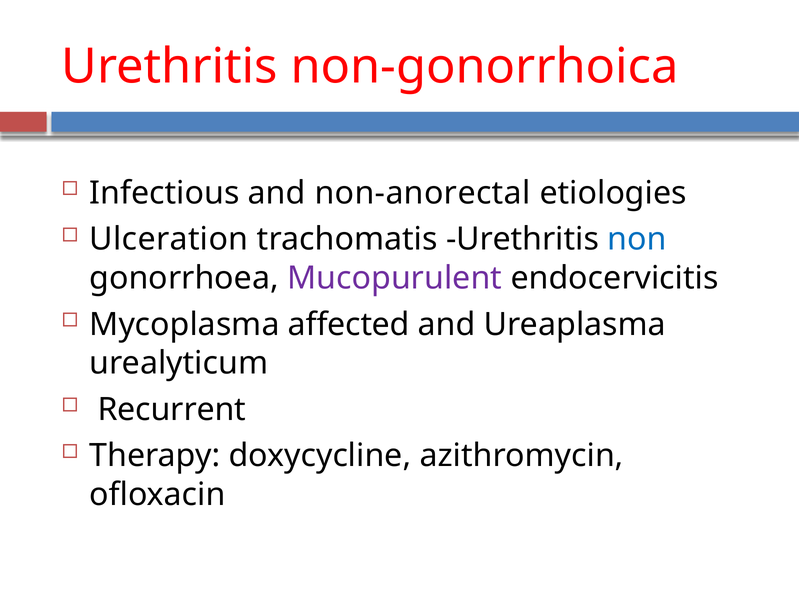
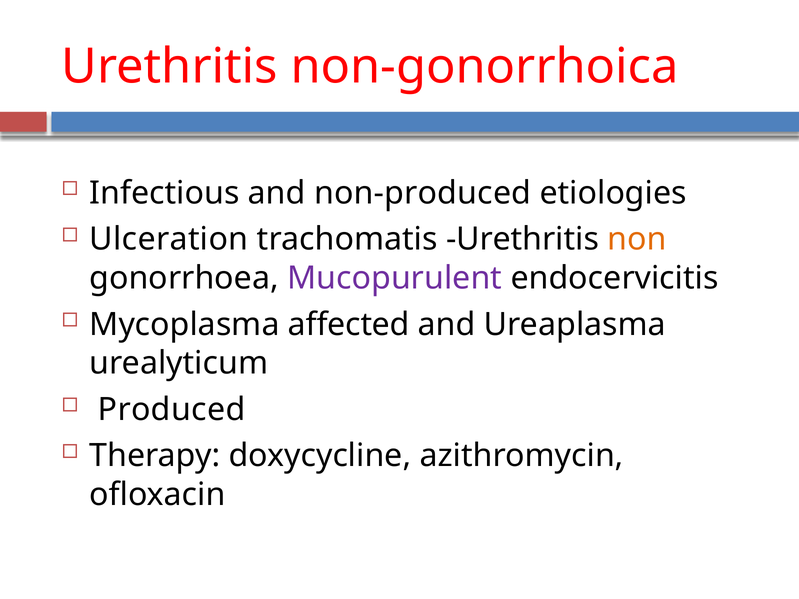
non-anorectal: non-anorectal -> non-produced
non colour: blue -> orange
Recurrent: Recurrent -> Produced
